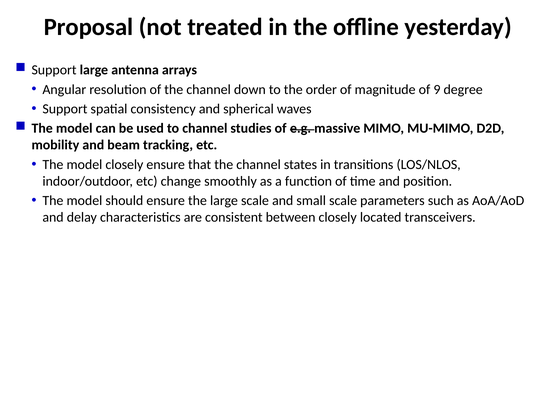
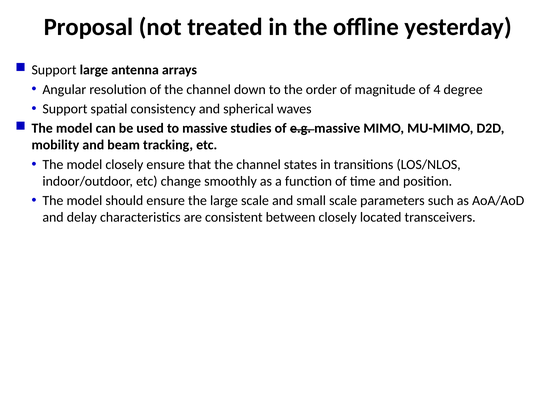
9: 9 -> 4
to channel: channel -> massive
